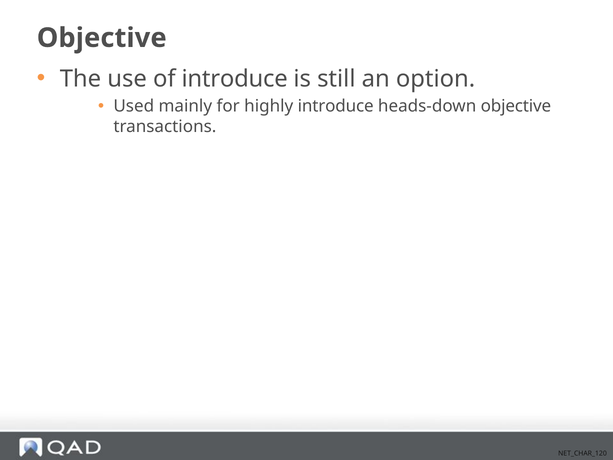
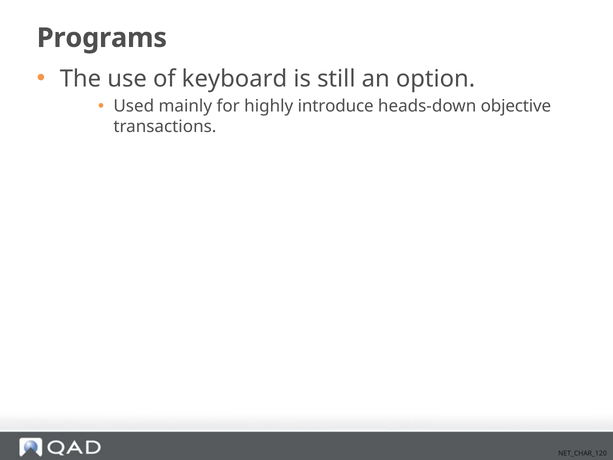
Objective at (102, 38): Objective -> Programs
of introduce: introduce -> keyboard
